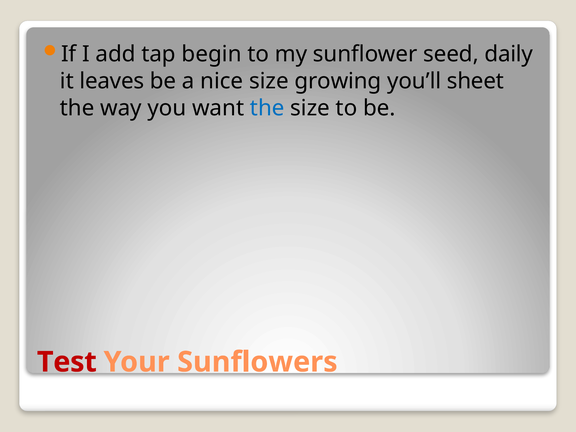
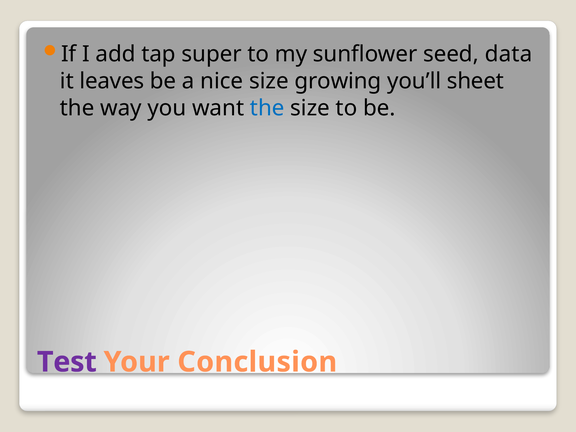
begin: begin -> super
daily: daily -> data
Test colour: red -> purple
Sunflowers: Sunflowers -> Conclusion
